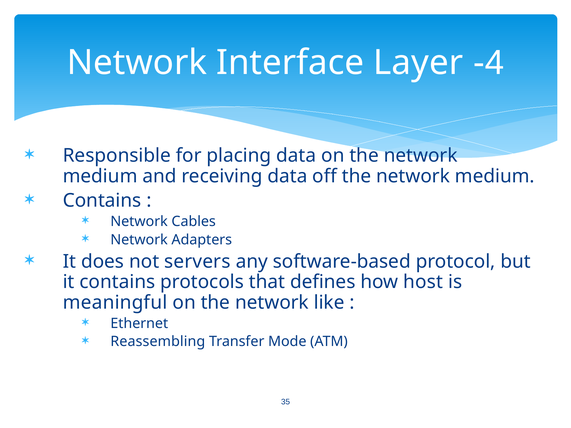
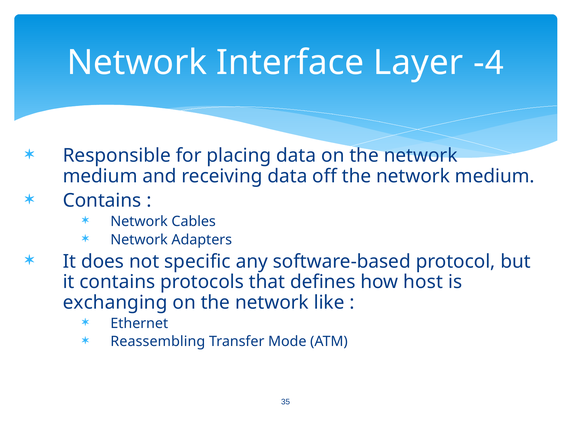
servers: servers -> specific
meaningful: meaningful -> exchanging
